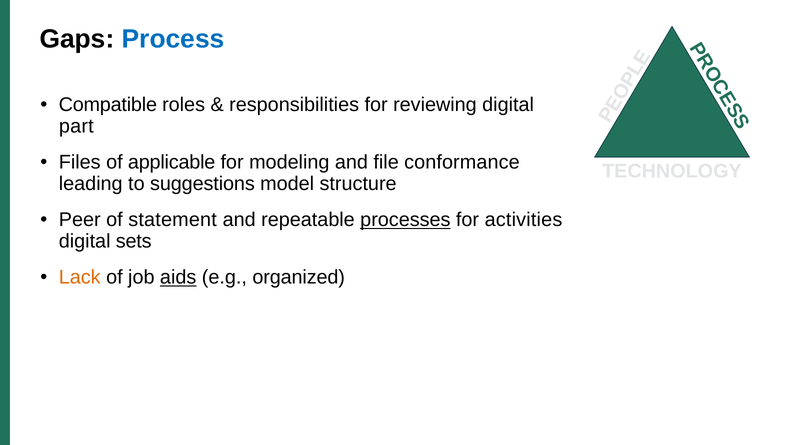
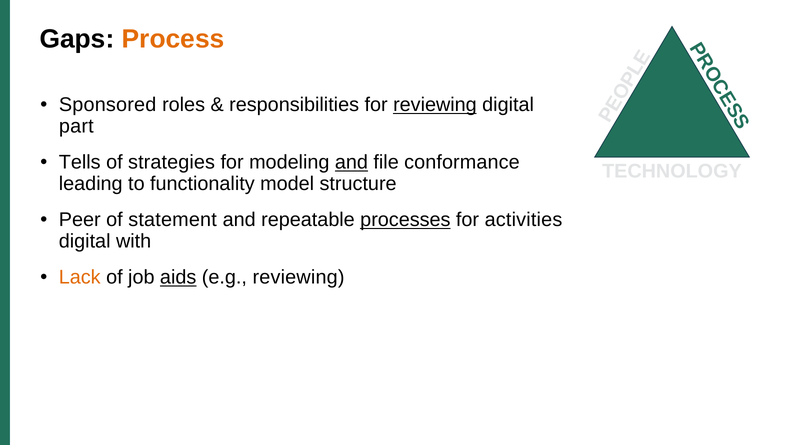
Process colour: blue -> orange
Compatible: Compatible -> Sponsored
reviewing at (435, 105) underline: none -> present
Files: Files -> Tells
applicable: applicable -> strategies
and at (351, 163) underline: none -> present
suggestions: suggestions -> functionality
sets: sets -> with
e.g organized: organized -> reviewing
